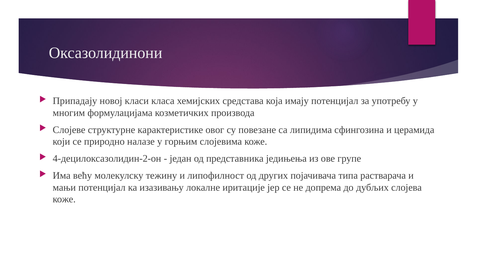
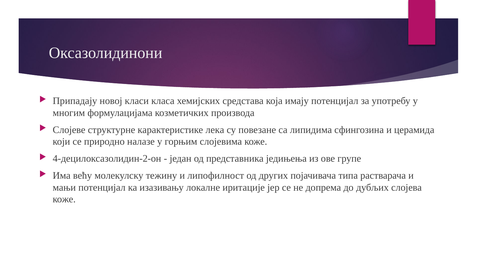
овог: овог -> лека
